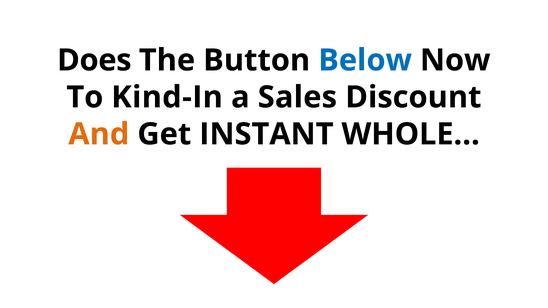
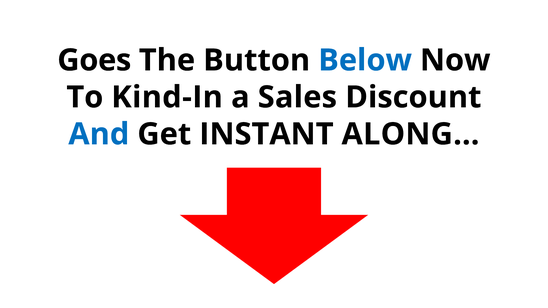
Does: Does -> Goes
And colour: orange -> blue
WHOLE…: WHOLE… -> ALONG…
